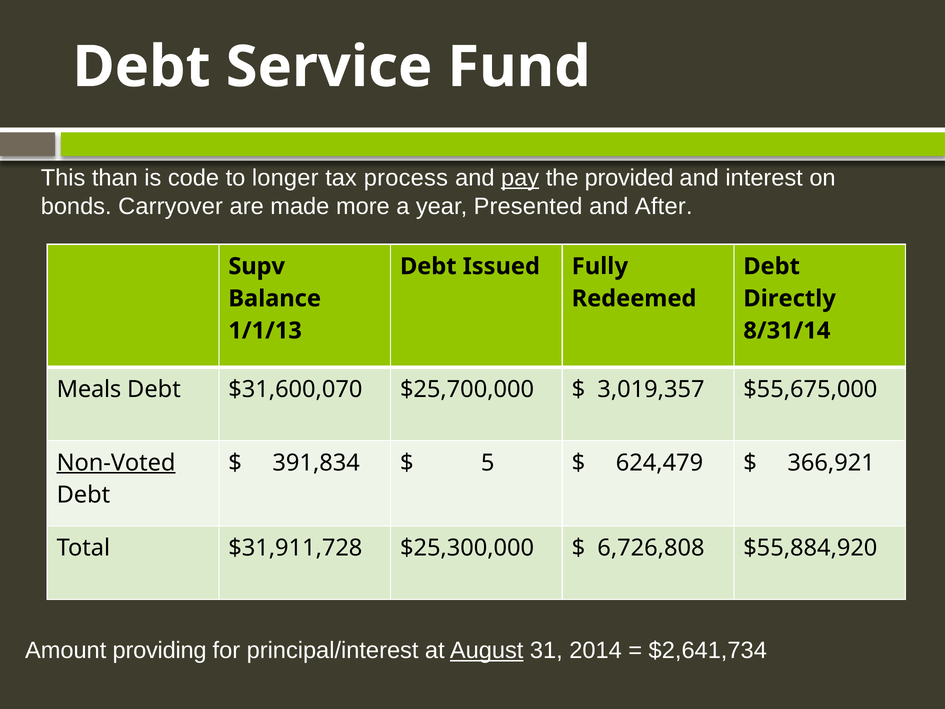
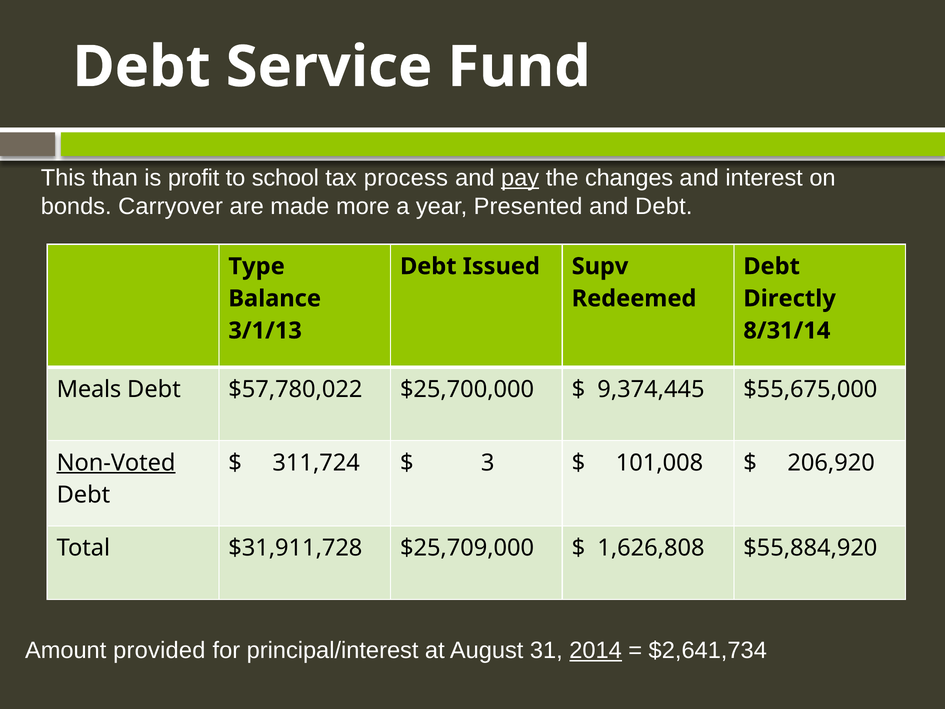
code: code -> profit
longer: longer -> school
provided: provided -> changes
and After: After -> Debt
Supv: Supv -> Type
Fully: Fully -> Supv
1/1/13: 1/1/13 -> 3/1/13
$31,600,070: $31,600,070 -> $57,780,022
3,019,357: 3,019,357 -> 9,374,445
391,834: 391,834 -> 311,724
5: 5 -> 3
624,479: 624,479 -> 101,008
366,921: 366,921 -> 206,920
$25,300,000: $25,300,000 -> $25,709,000
6,726,808: 6,726,808 -> 1,626,808
providing: providing -> provided
August underline: present -> none
2014 underline: none -> present
